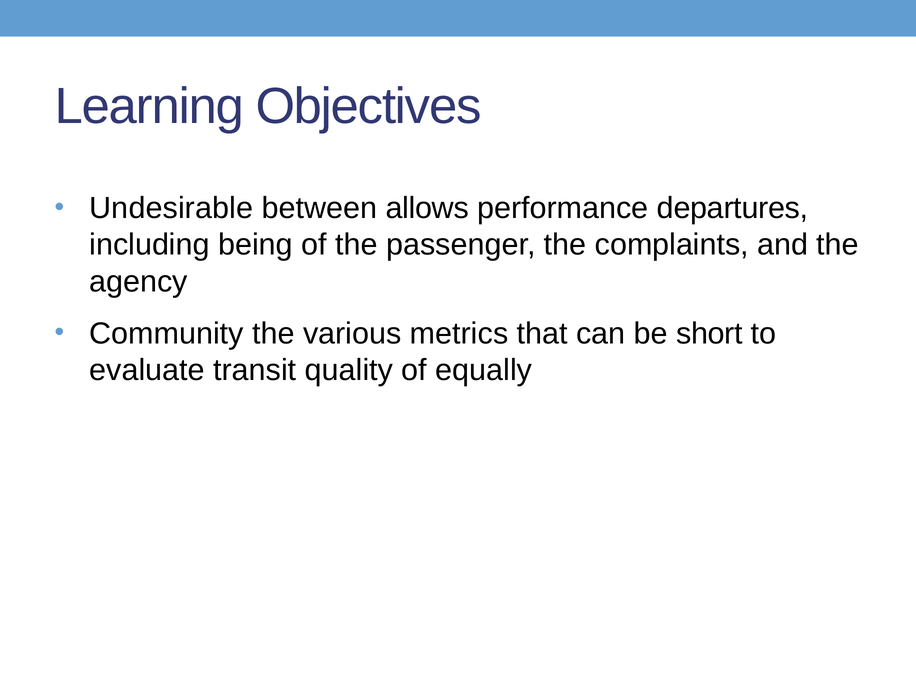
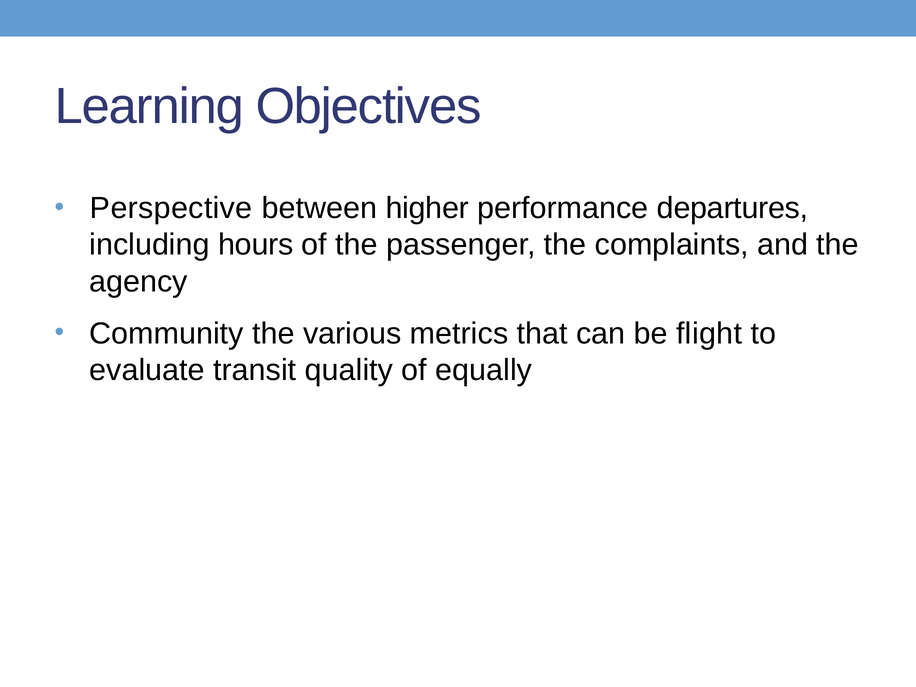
Undesirable: Undesirable -> Perspective
allows: allows -> higher
being: being -> hours
short: short -> flight
